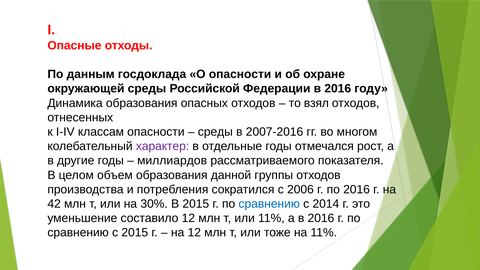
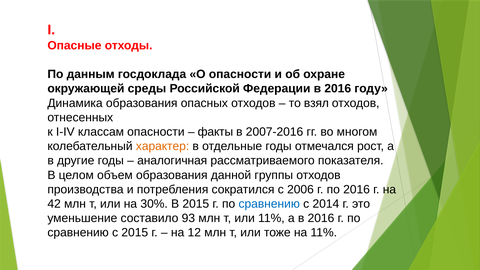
среды at (215, 132): среды -> факты
характер colour: purple -> orange
миллиардов: миллиардов -> аналогичная
составило 12: 12 -> 93
